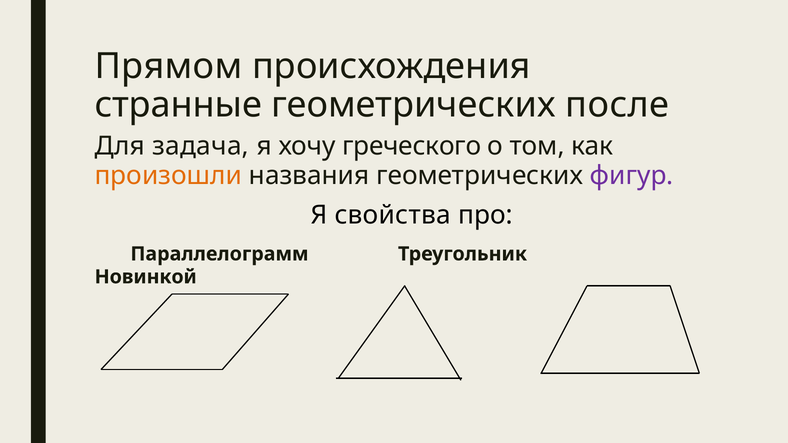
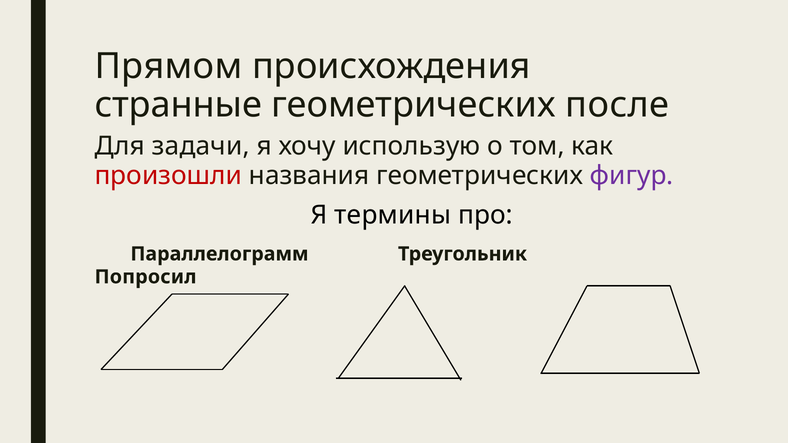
задача: задача -> задачи
греческого: греческого -> использую
произошли colour: orange -> red
свойства: свойства -> термины
Новинкой: Новинкой -> Попросил
